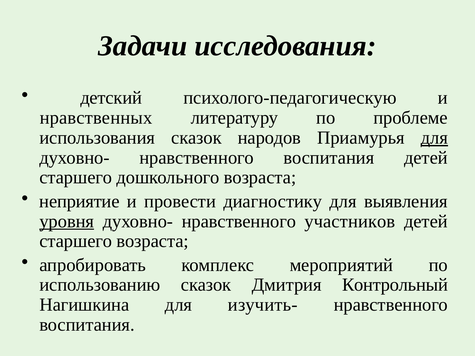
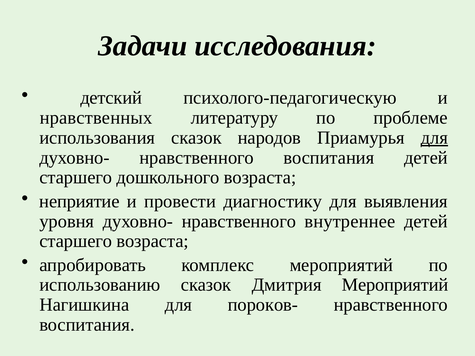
уровня underline: present -> none
участников: участников -> внутреннее
Дмитрия Контрольный: Контрольный -> Мероприятий
изучить-: изучить- -> пороков-
